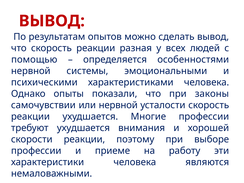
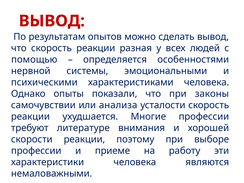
или нервной: нервной -> анализа
требуют ухудшается: ухудшается -> литературе
